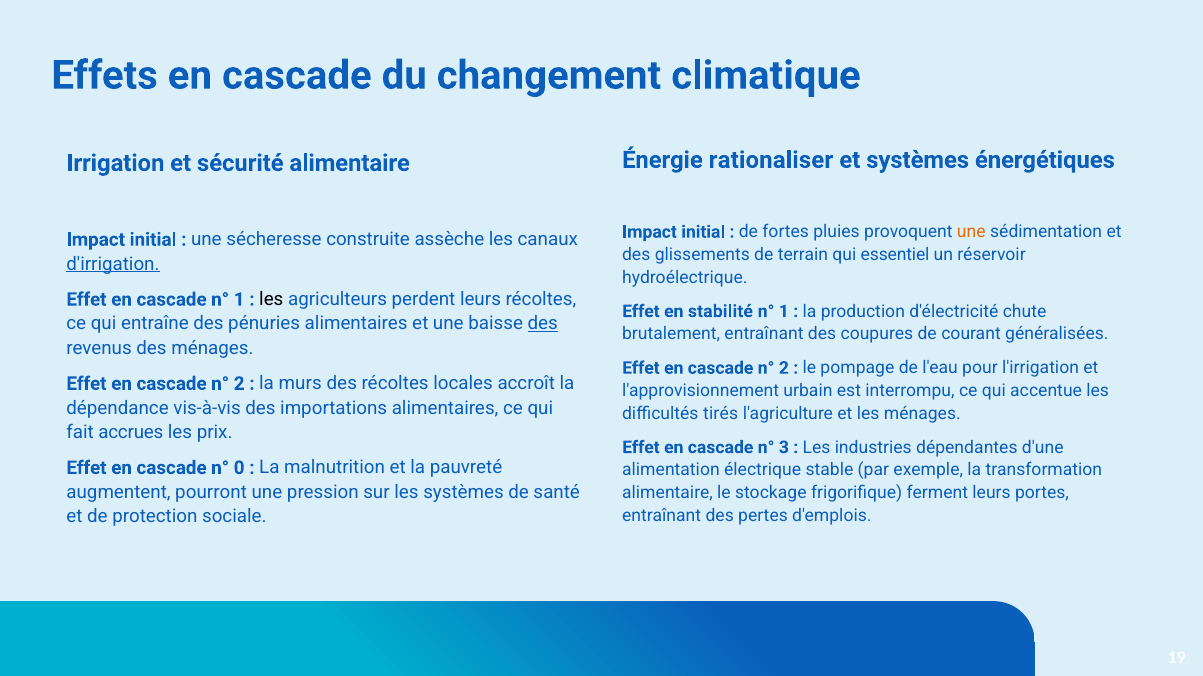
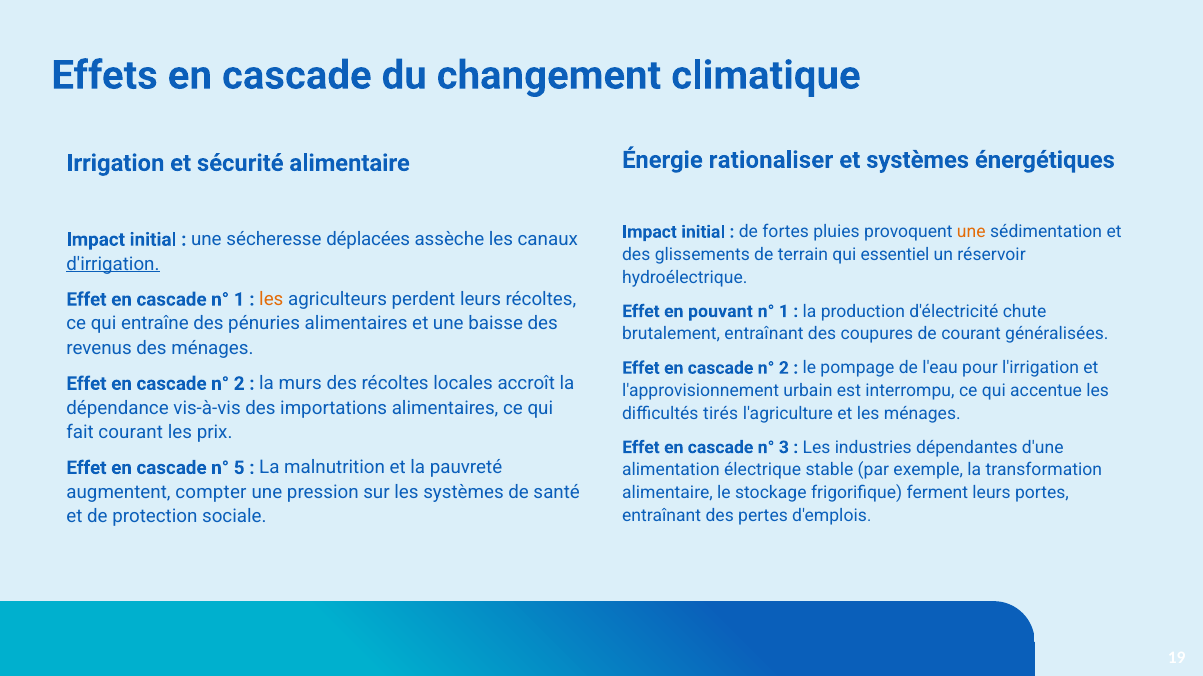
construite: construite -> déplacées
les at (271, 300) colour: black -> orange
stabilité: stabilité -> pouvant
des at (543, 324) underline: present -> none
fait accrues: accrues -> courant
0: 0 -> 5
pourront: pourront -> compter
